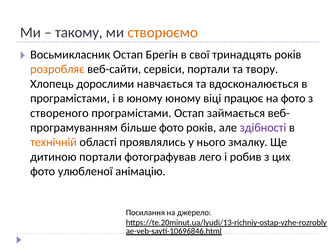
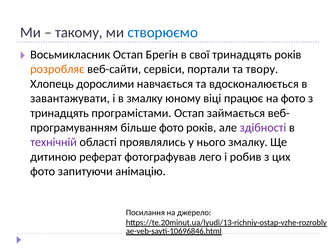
створюємо colour: orange -> blue
програмістами at (70, 98): програмістами -> завантажувати
в юному: юному -> змалку
створеного at (59, 113): створеного -> тринадцять
технічній colour: orange -> purple
дитиною портали: портали -> реферат
улюбленої: улюбленої -> запитуючи
